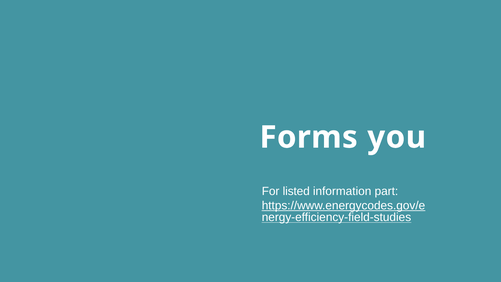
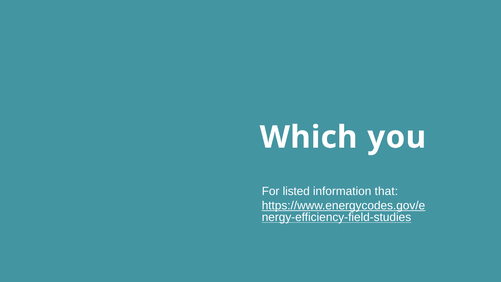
Forms: Forms -> Which
part: part -> that
